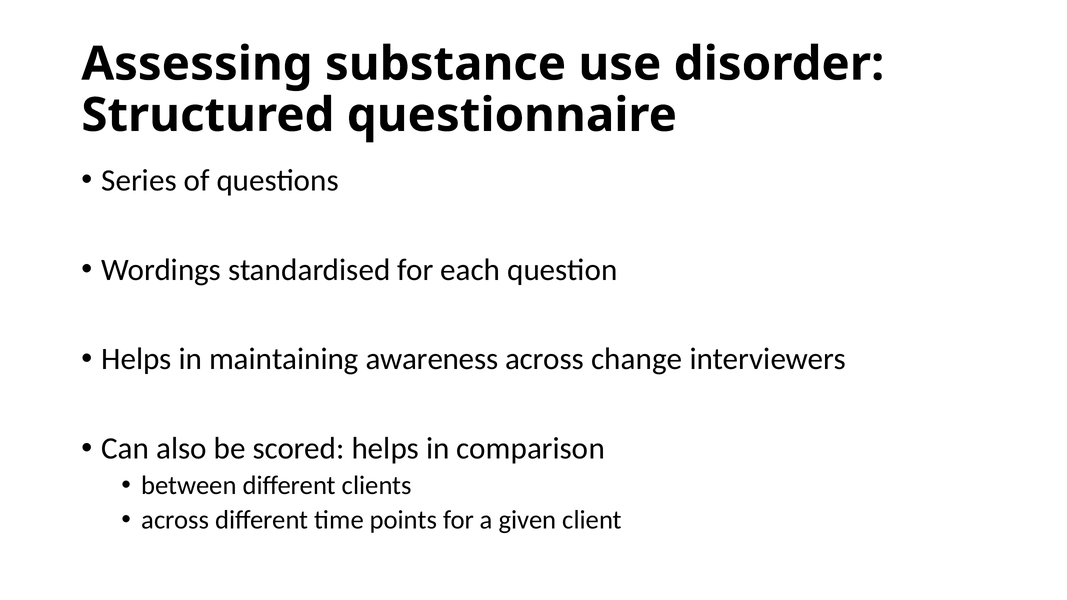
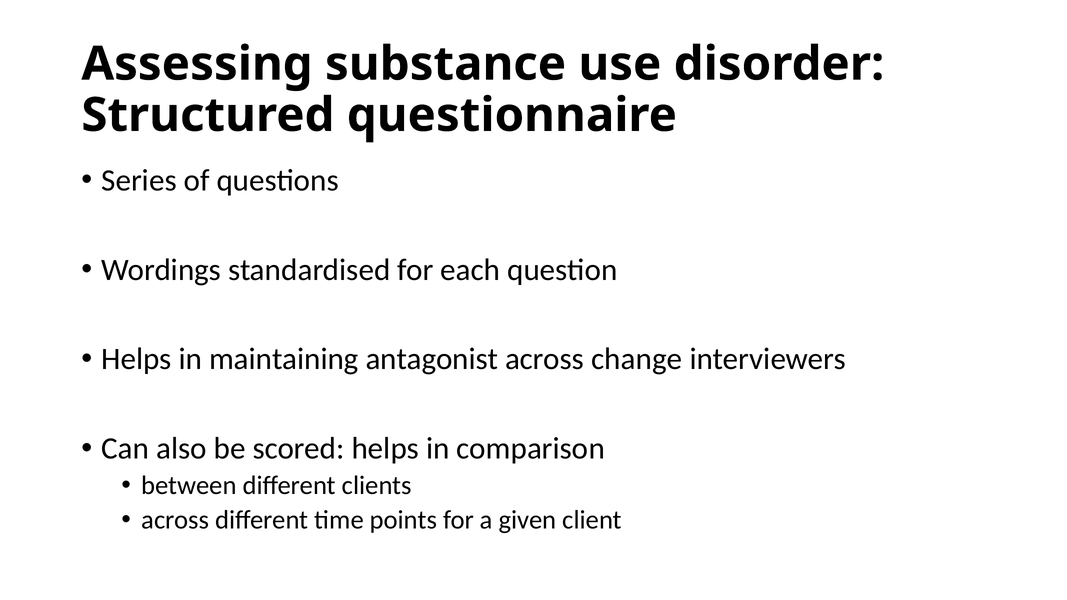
awareness: awareness -> antagonist
